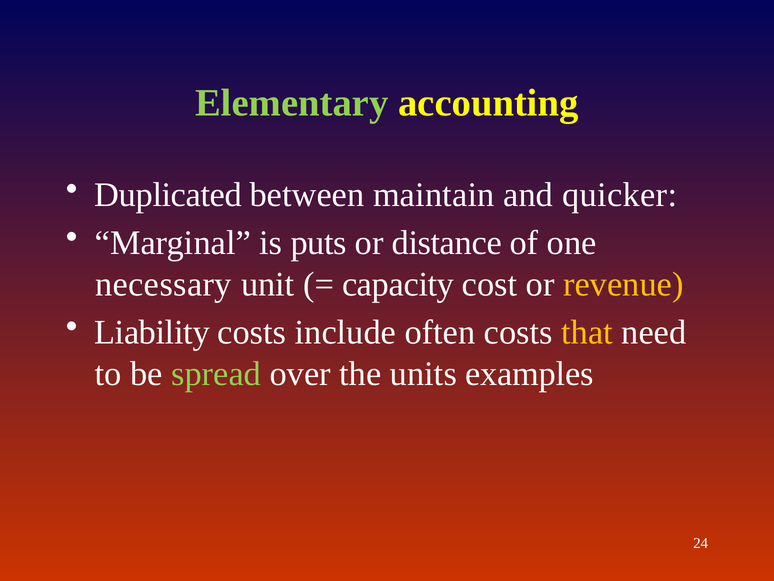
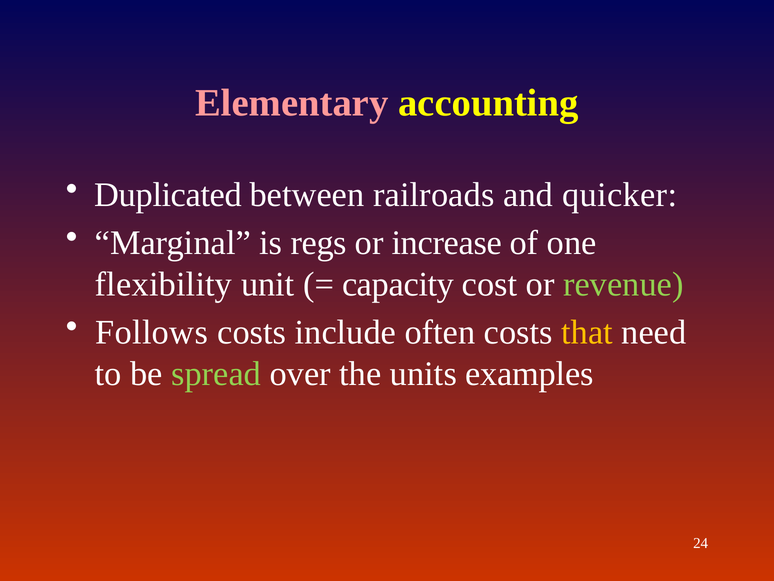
Elementary colour: light green -> pink
maintain: maintain -> railroads
puts: puts -> regs
distance: distance -> increase
necessary: necessary -> flexibility
revenue colour: yellow -> light green
Liability: Liability -> Follows
